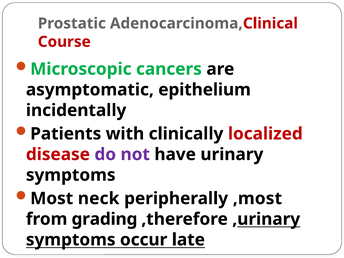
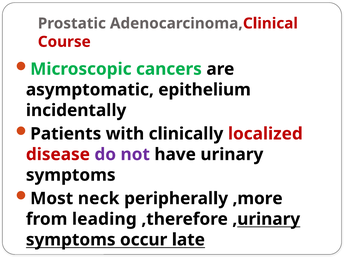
,most: ,most -> ,more
grading: grading -> leading
